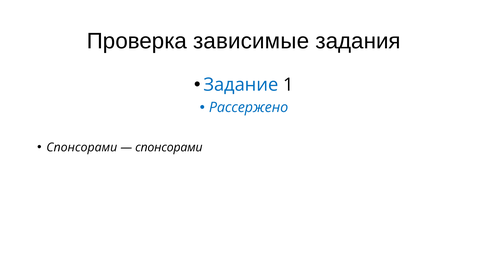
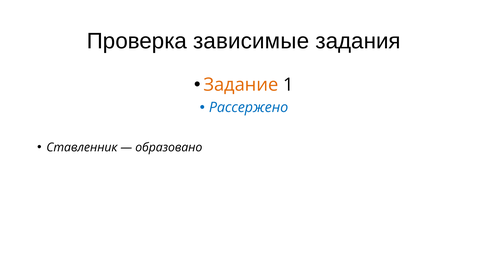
Задание colour: blue -> orange
Спонсорами at (82, 147): Спонсорами -> Ставленник
спонсорами at (169, 147): спонсорами -> образовано
